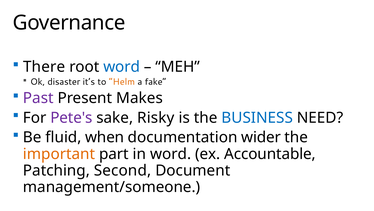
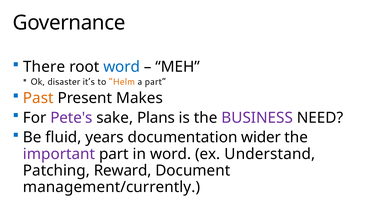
a fake: fake -> part
Past colour: purple -> orange
Risky: Risky -> Plans
BUSINESS colour: blue -> purple
when: when -> years
important colour: orange -> purple
Accountable: Accountable -> Understand
Second: Second -> Reward
management/someone: management/someone -> management/currently
